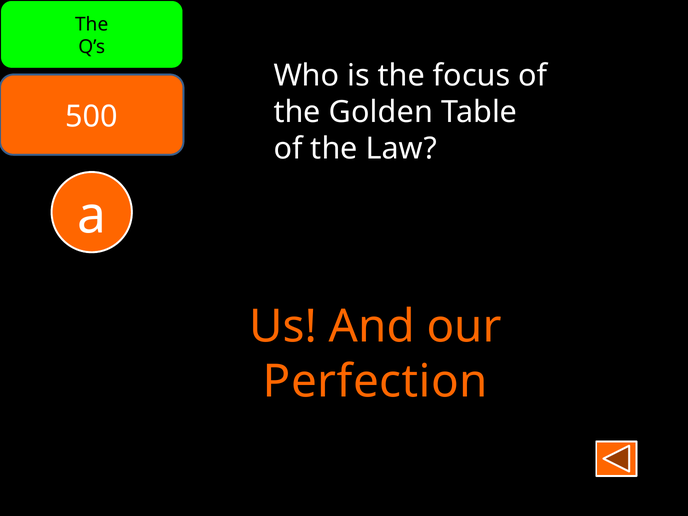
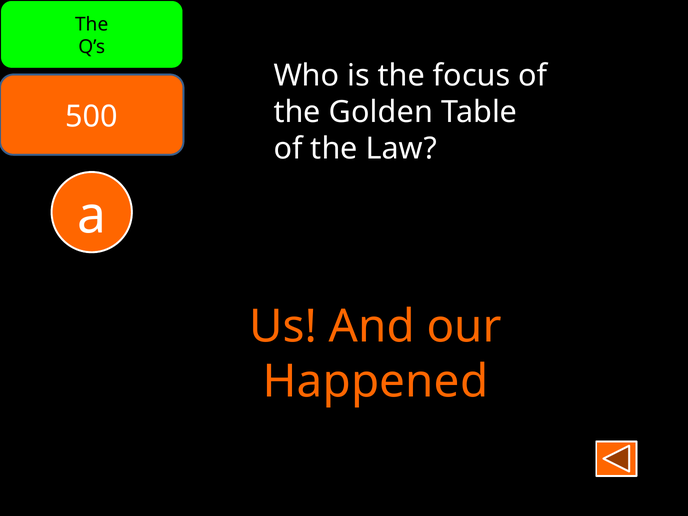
Perfection: Perfection -> Happened
